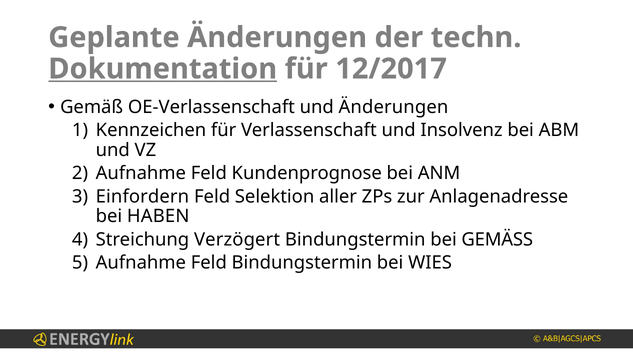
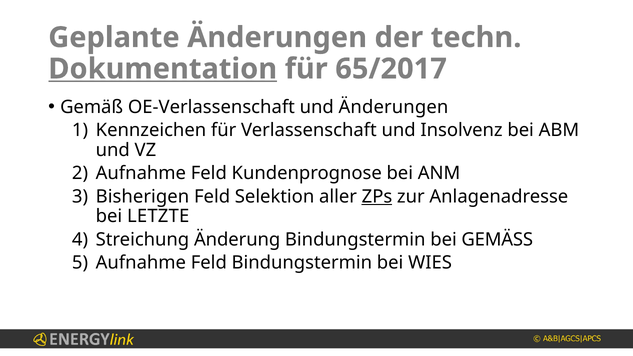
12/2017: 12/2017 -> 65/2017
Einfordern: Einfordern -> Bisherigen
ZPs underline: none -> present
HABEN: HABEN -> LETZTE
Verzögert: Verzögert -> Änderung
